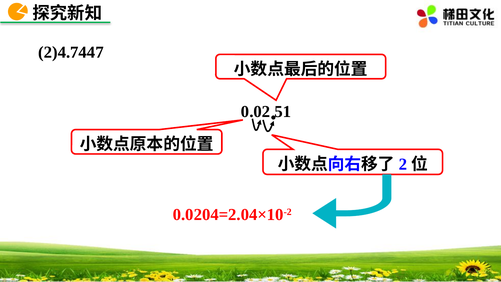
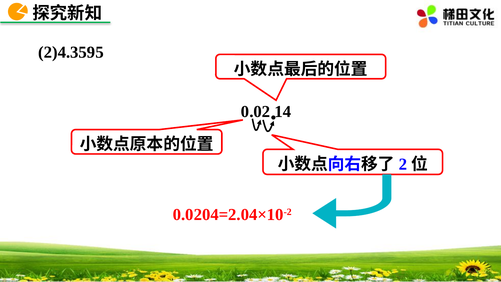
2)4.7447: 2)4.7447 -> 2)4.3595
51: 51 -> 14
